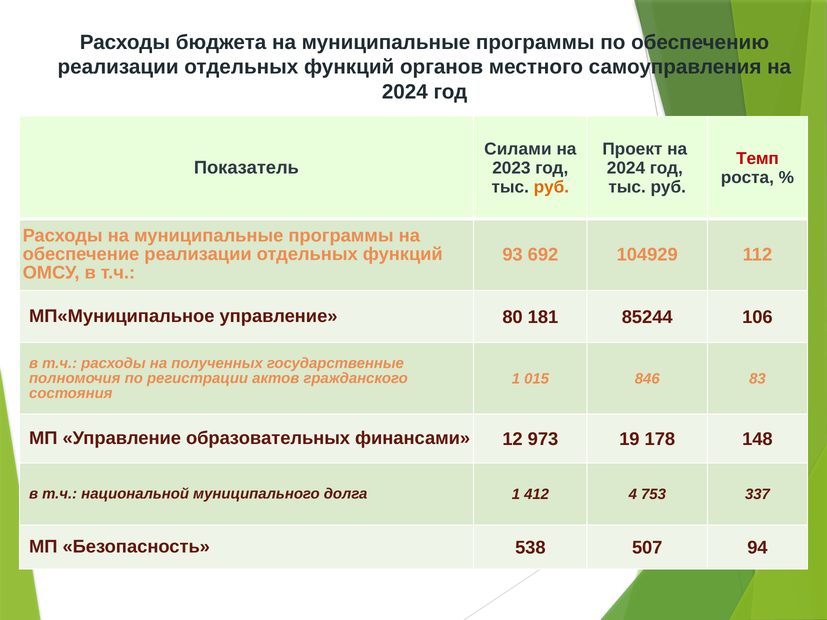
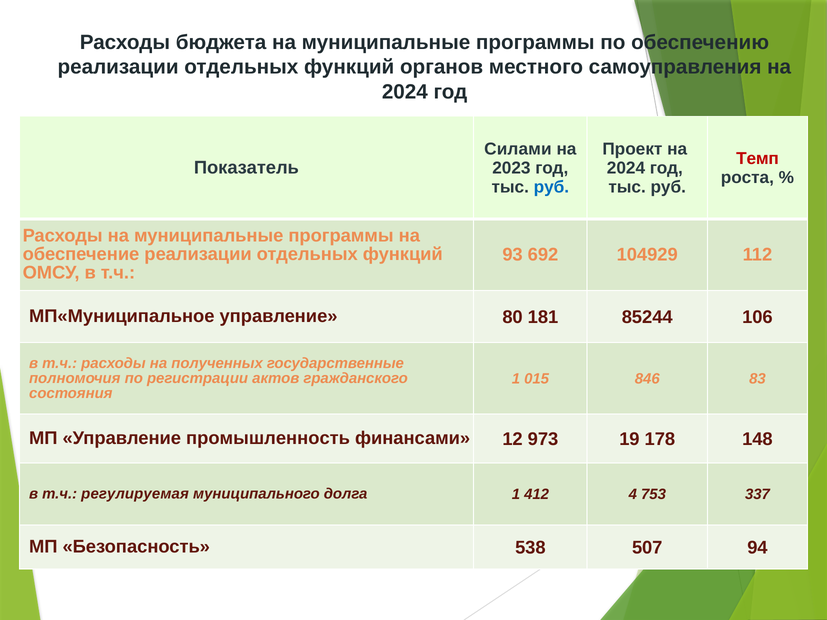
руб at (551, 187) colour: orange -> blue
образовательных: образовательных -> промышленность
национальной: национальной -> регулируемая
